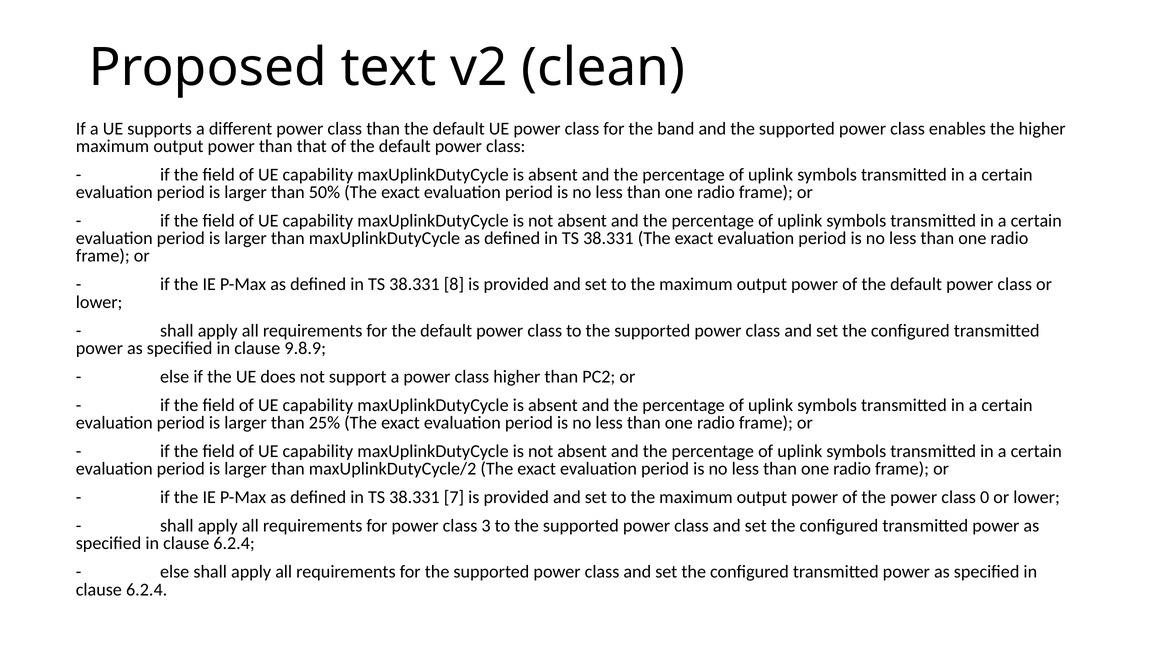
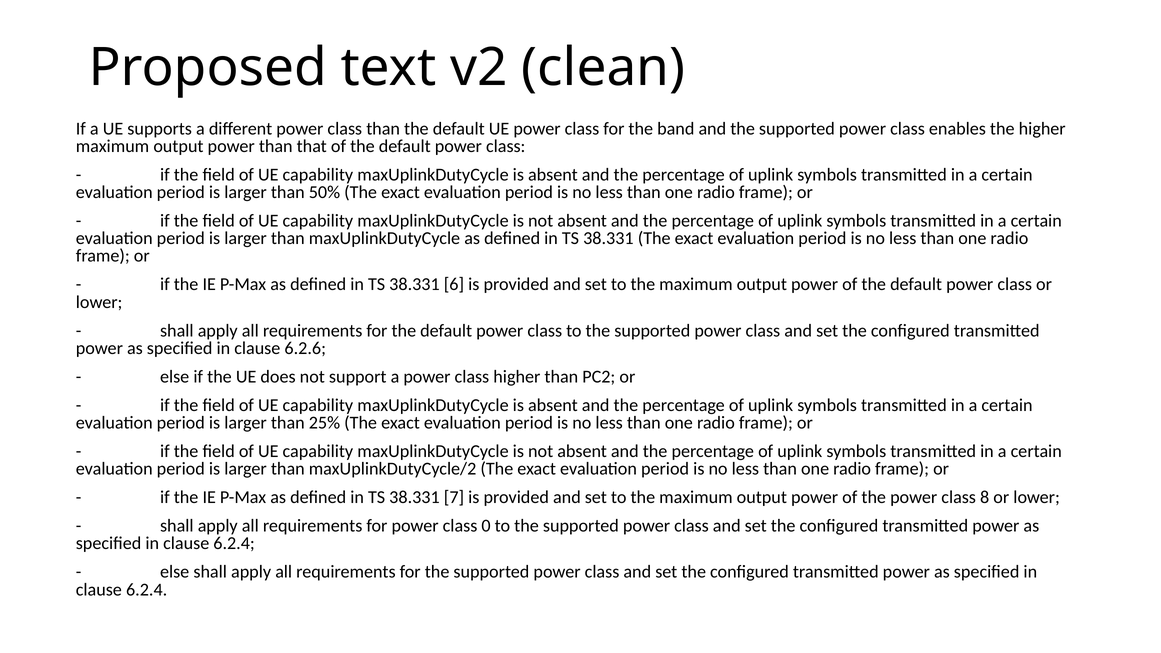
8: 8 -> 6
9.8.9: 9.8.9 -> 6.2.6
0: 0 -> 8
3: 3 -> 0
